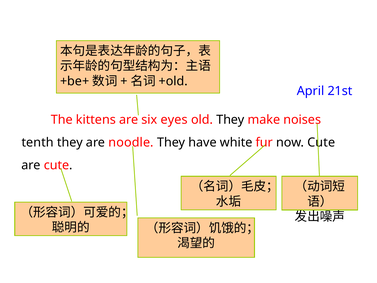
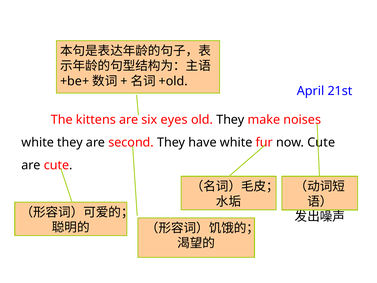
tenth at (38, 142): tenth -> white
noodle: noodle -> second
